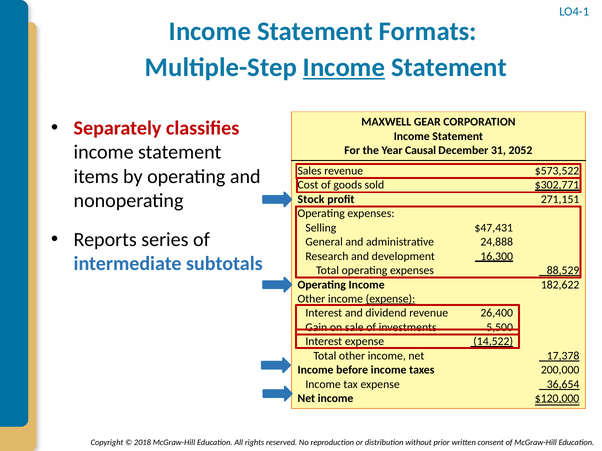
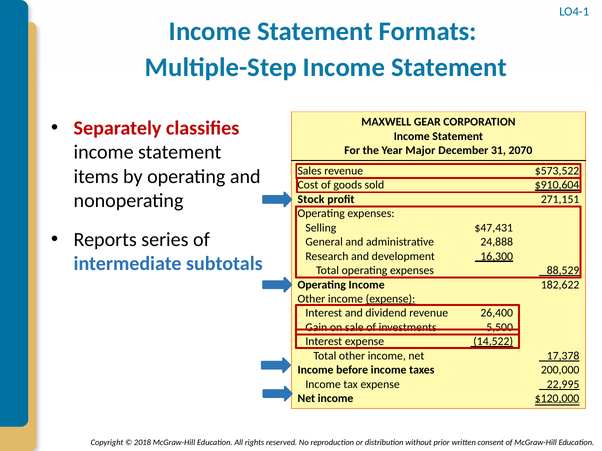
Income at (344, 67) underline: present -> none
Causal: Causal -> Major
2052: 2052 -> 2070
$302,771: $302,771 -> $910,604
36,654: 36,654 -> 22,995
